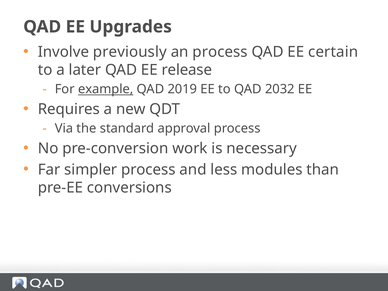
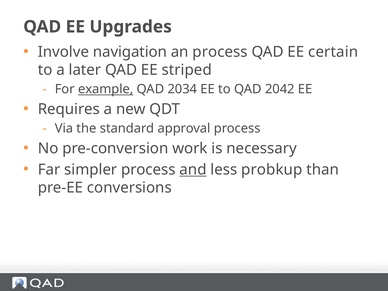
previously: previously -> navigation
release: release -> striped
2019: 2019 -> 2034
2032: 2032 -> 2042
and underline: none -> present
modules: modules -> probkup
